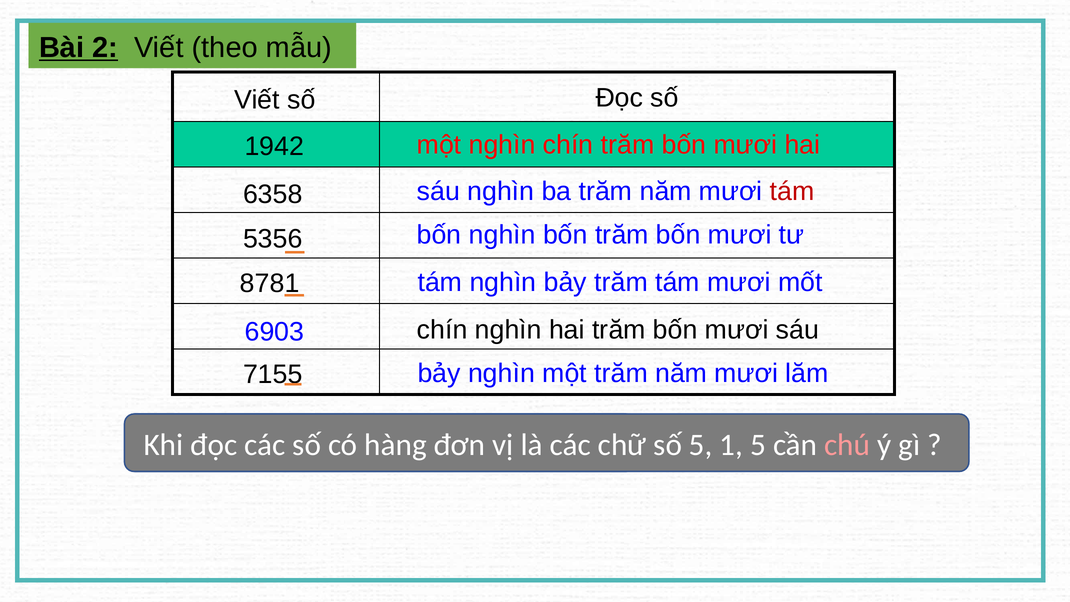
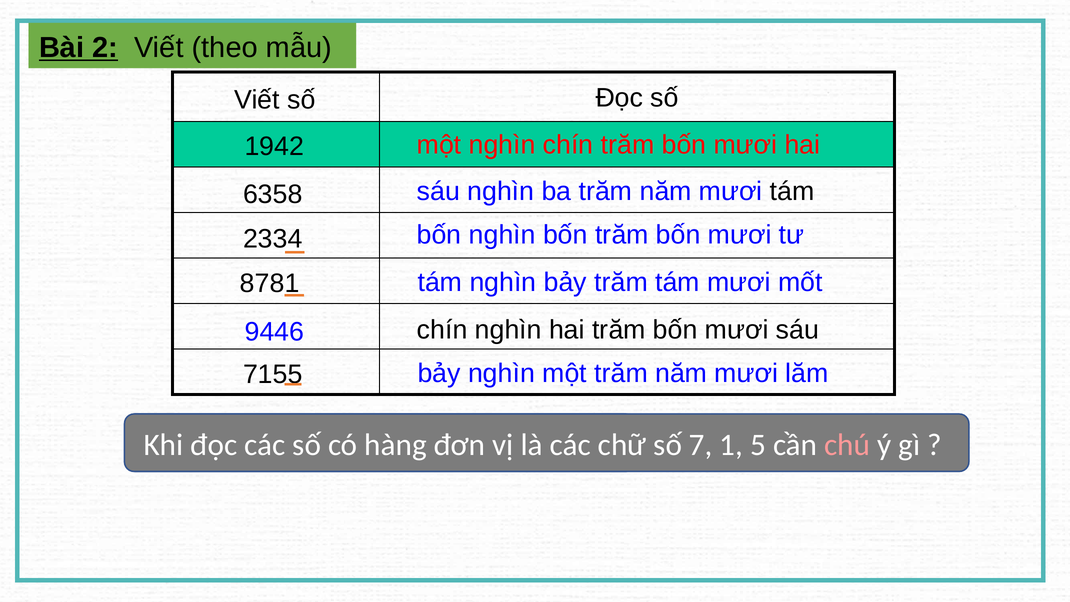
tám at (792, 191) colour: red -> black
5356: 5356 -> 2334
6903: 6903 -> 9446
số 5: 5 -> 7
